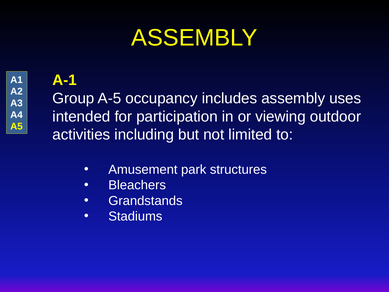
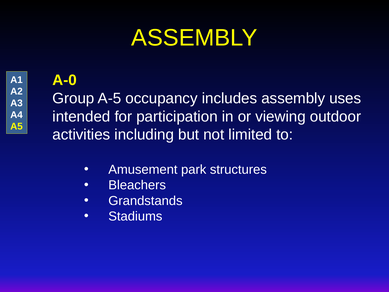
A-1: A-1 -> A-0
